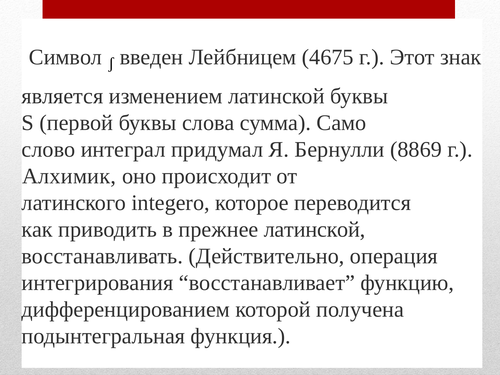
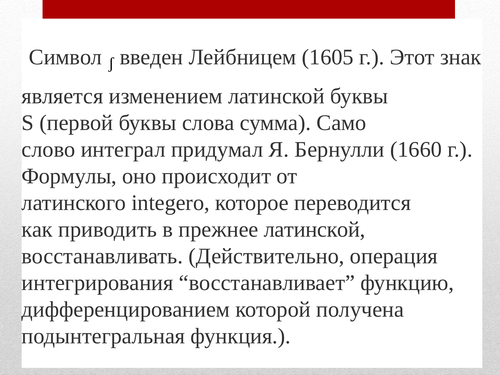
4675: 4675 -> 1605
8869: 8869 -> 1660
Алхимик: Алхимик -> Формулы
